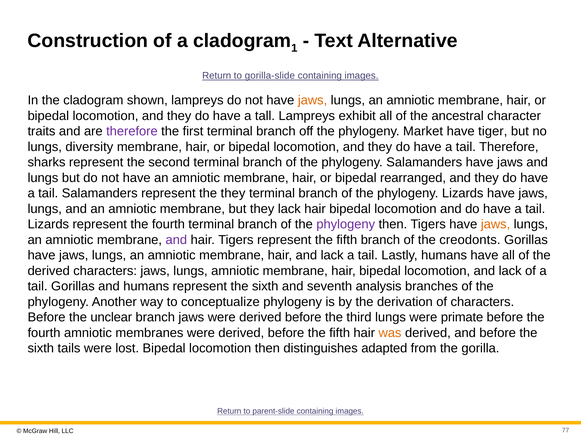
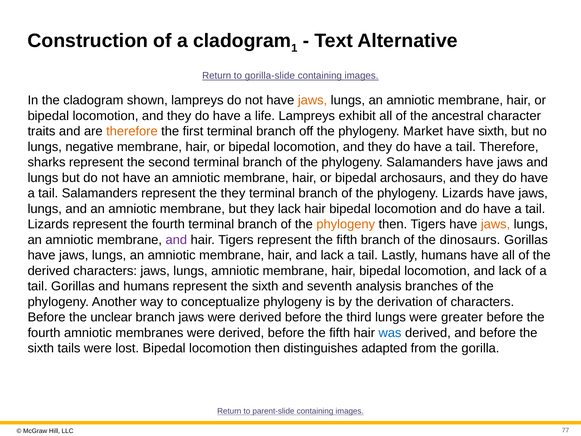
tall: tall -> life
therefore at (132, 131) colour: purple -> orange
have tiger: tiger -> sixth
diversity: diversity -> negative
rearranged: rearranged -> archosaurs
phylogeny at (346, 224) colour: purple -> orange
creodonts: creodonts -> dinosaurs
primate: primate -> greater
was colour: orange -> blue
